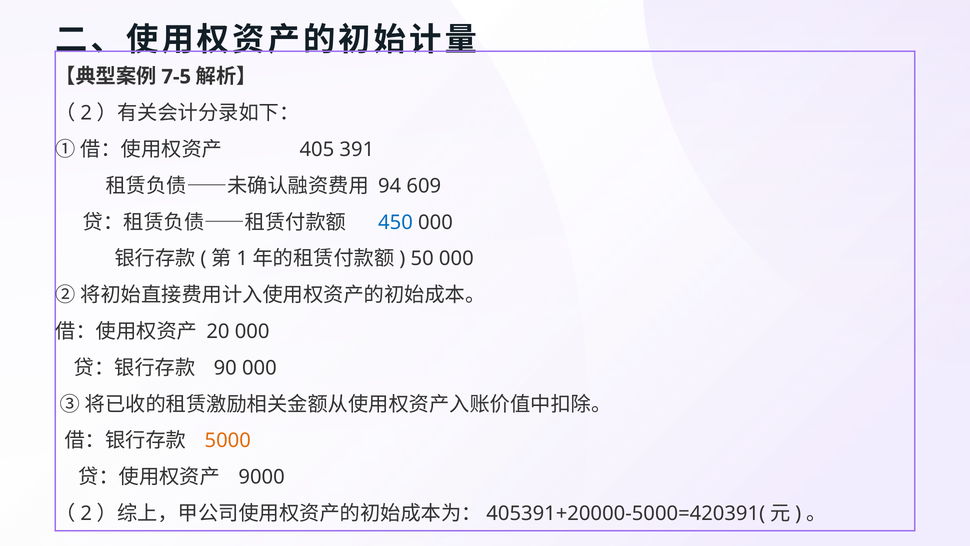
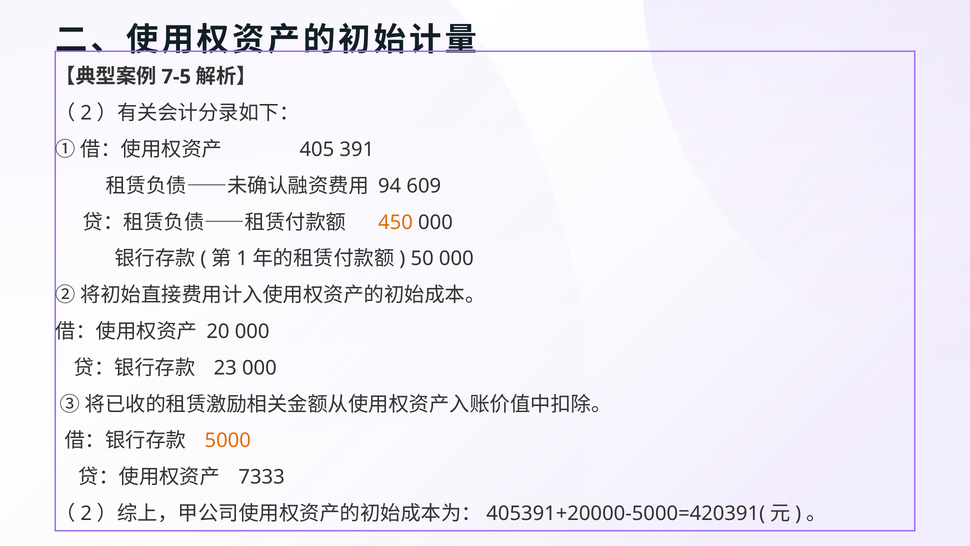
450 colour: blue -> orange
90: 90 -> 23
9000: 9000 -> 7333
